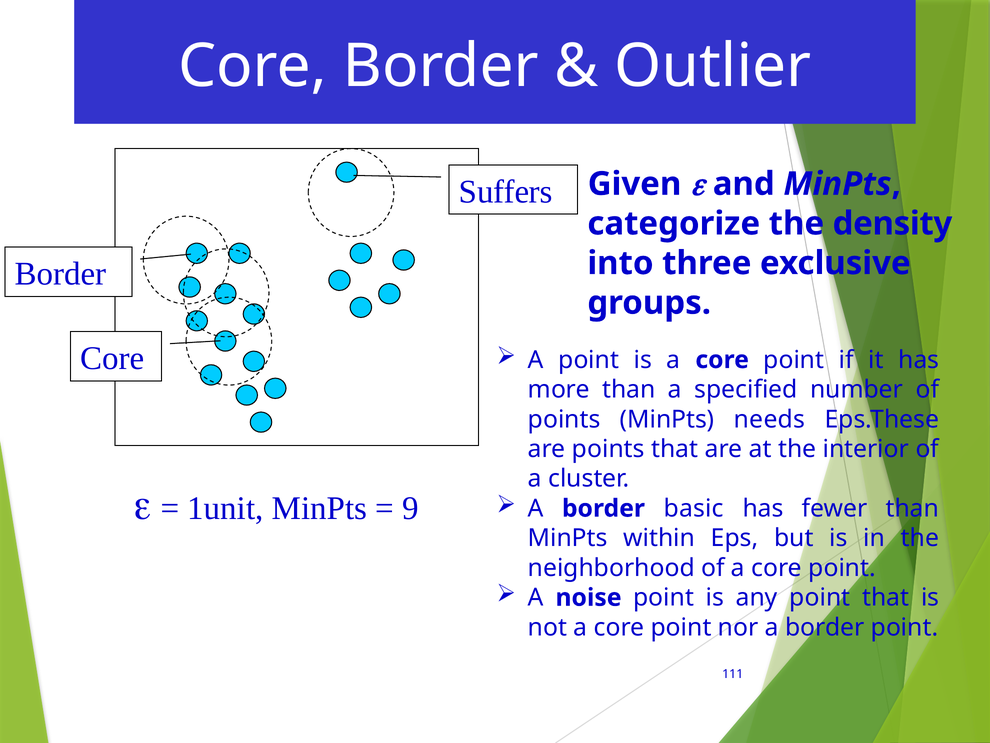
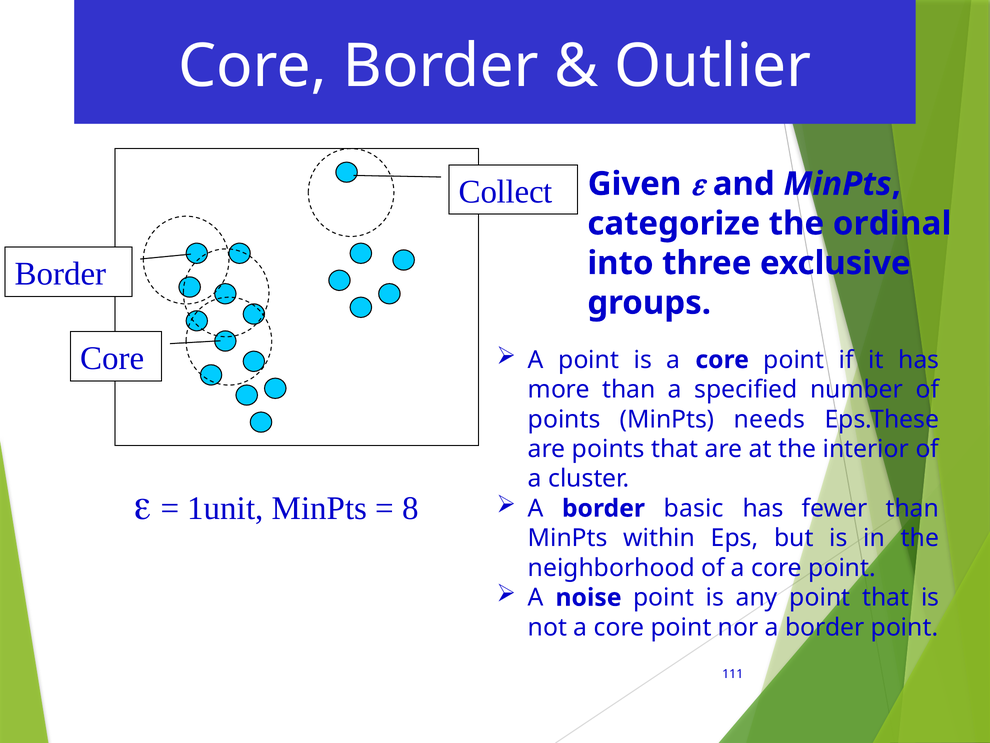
Suffers: Suffers -> Collect
density: density -> ordinal
9: 9 -> 8
